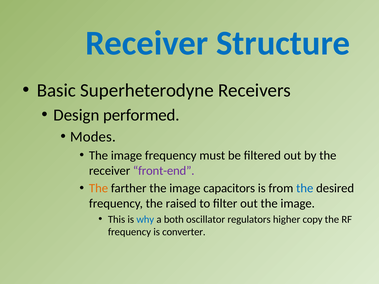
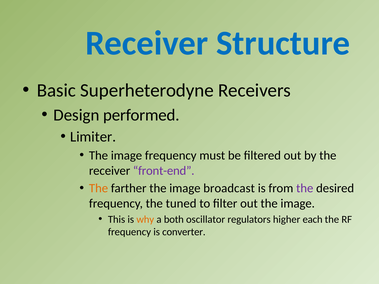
Modes: Modes -> Limiter
capacitors: capacitors -> broadcast
the at (305, 188) colour: blue -> purple
raised: raised -> tuned
why colour: blue -> orange
copy: copy -> each
